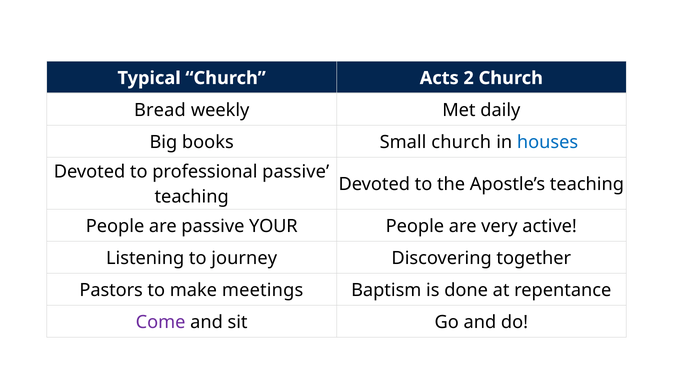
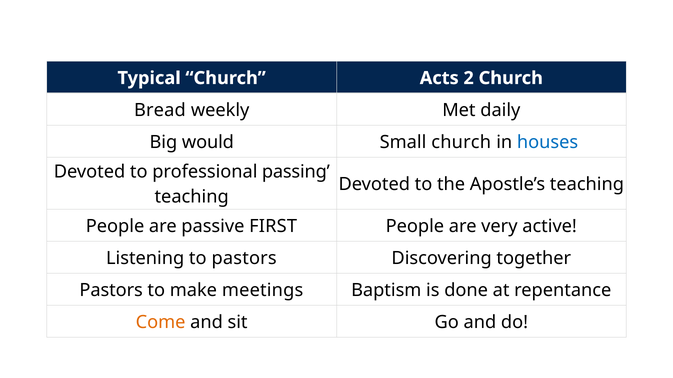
books: books -> would
professional passive: passive -> passing
YOUR: YOUR -> FIRST
to journey: journey -> pastors
Come colour: purple -> orange
